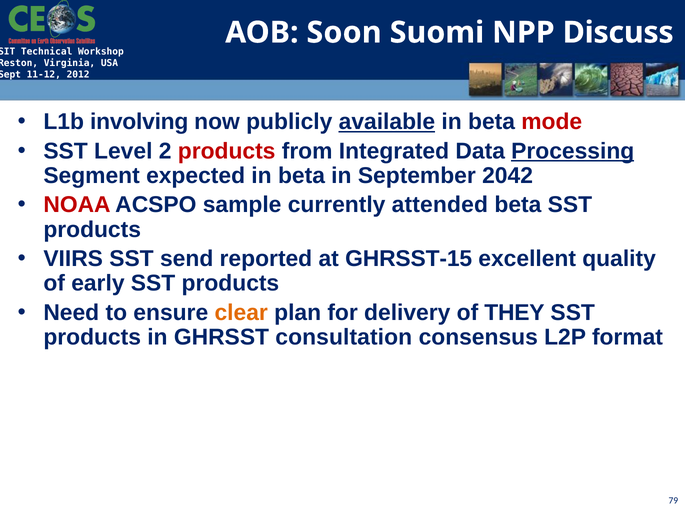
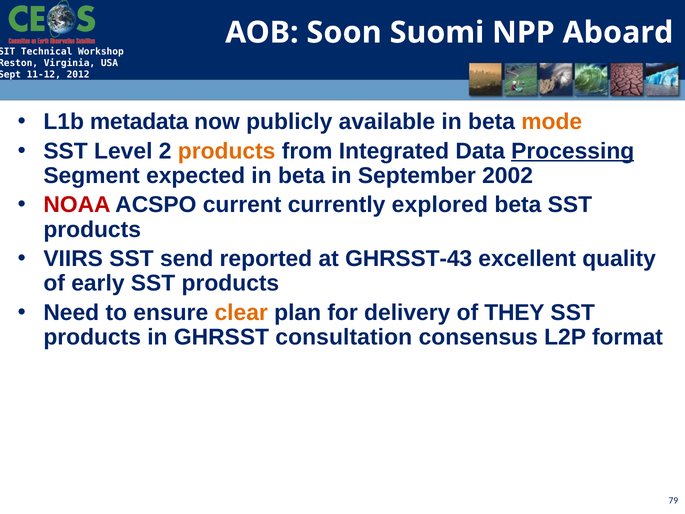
Discuss: Discuss -> Aboard
involving: involving -> metadata
available underline: present -> none
mode colour: red -> orange
products at (227, 151) colour: red -> orange
2042: 2042 -> 2002
sample: sample -> current
attended: attended -> explored
GHRSST-15: GHRSST-15 -> GHRSST-43
